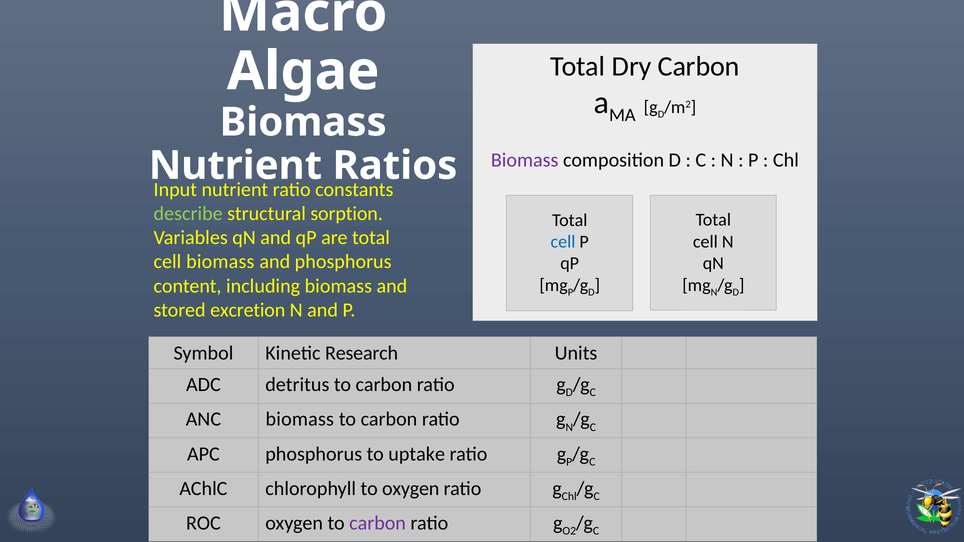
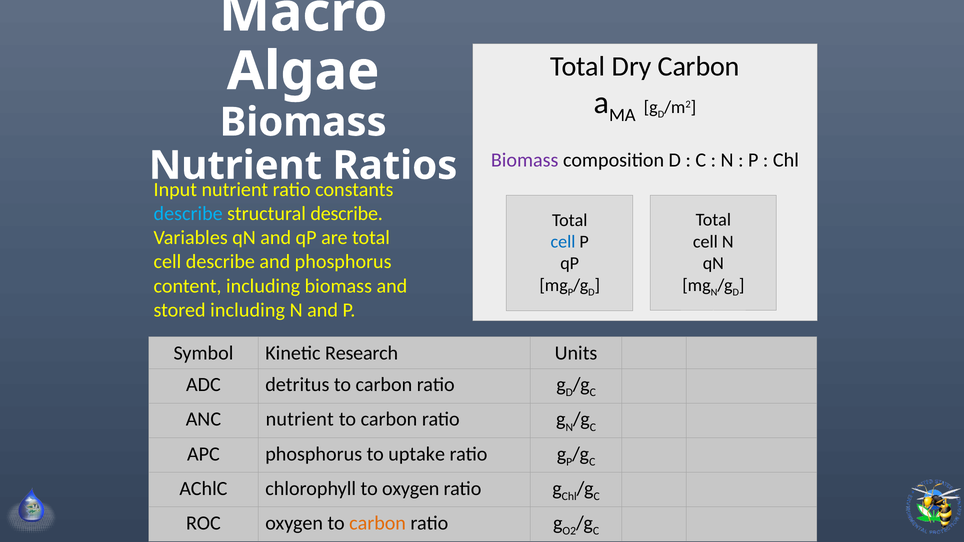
describe at (188, 214) colour: light green -> light blue
structural sorption: sorption -> describe
cell biomass: biomass -> describe
stored excretion: excretion -> including
ANC biomass: biomass -> nutrient
carbon at (378, 523) colour: purple -> orange
